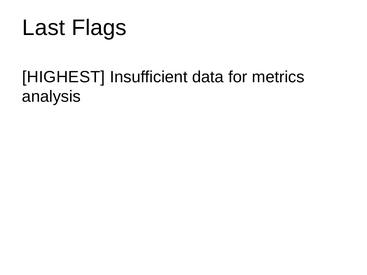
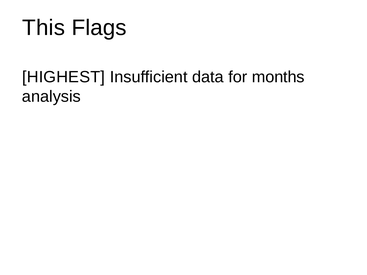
Last: Last -> This
metrics: metrics -> months
